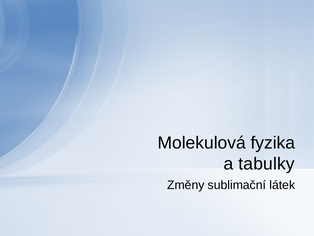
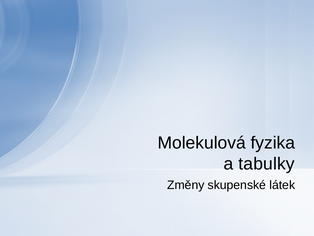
sublimační: sublimační -> skupenské
